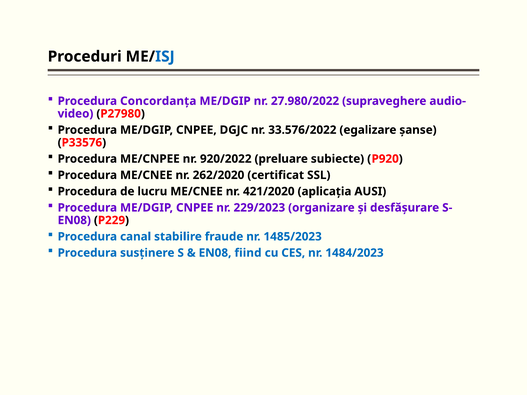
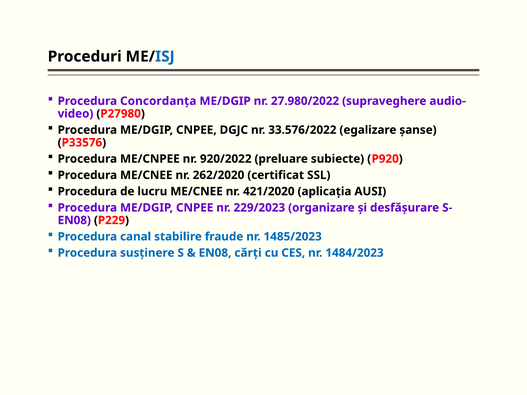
fiind: fiind -> cărţi
